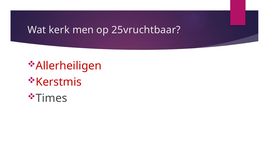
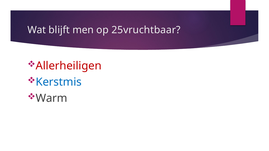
kerk: kerk -> blijft
Kerstmis colour: red -> blue
Times: Times -> Warm
